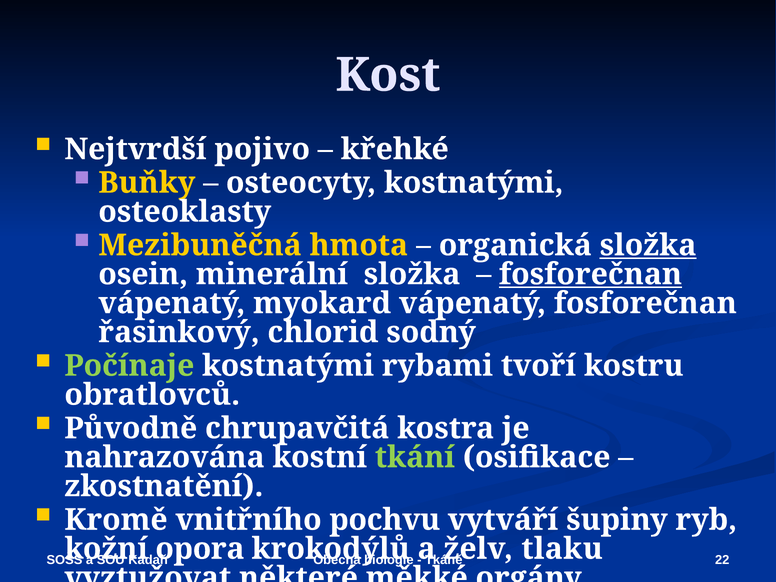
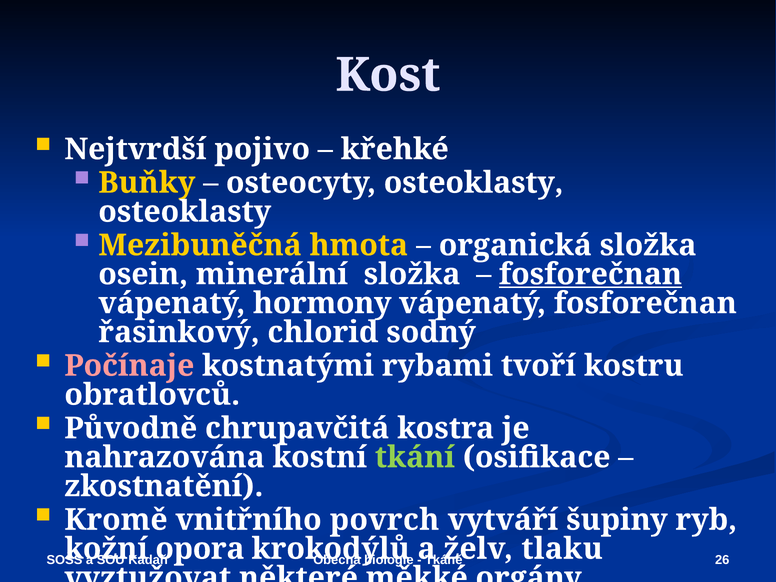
osteocyty kostnatými: kostnatými -> osteoklasty
složka at (648, 245) underline: present -> none
myokard: myokard -> hormony
Počínaje colour: light green -> pink
pochvu: pochvu -> povrch
22: 22 -> 26
